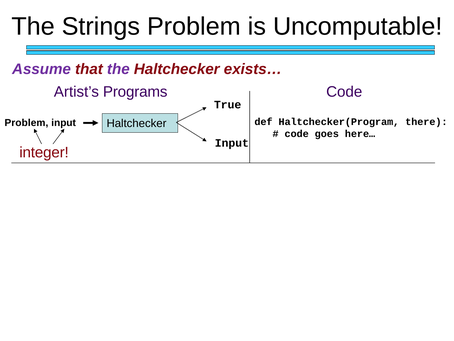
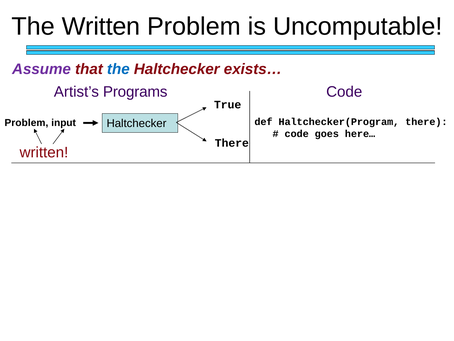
The Strings: Strings -> Written
the at (118, 69) colour: purple -> blue
Input at (232, 143): Input -> There
integer at (44, 152): integer -> written
